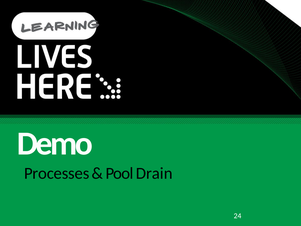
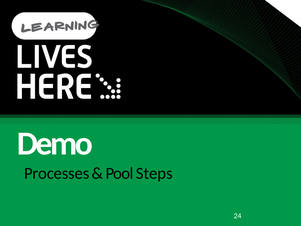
Drain: Drain -> Steps
